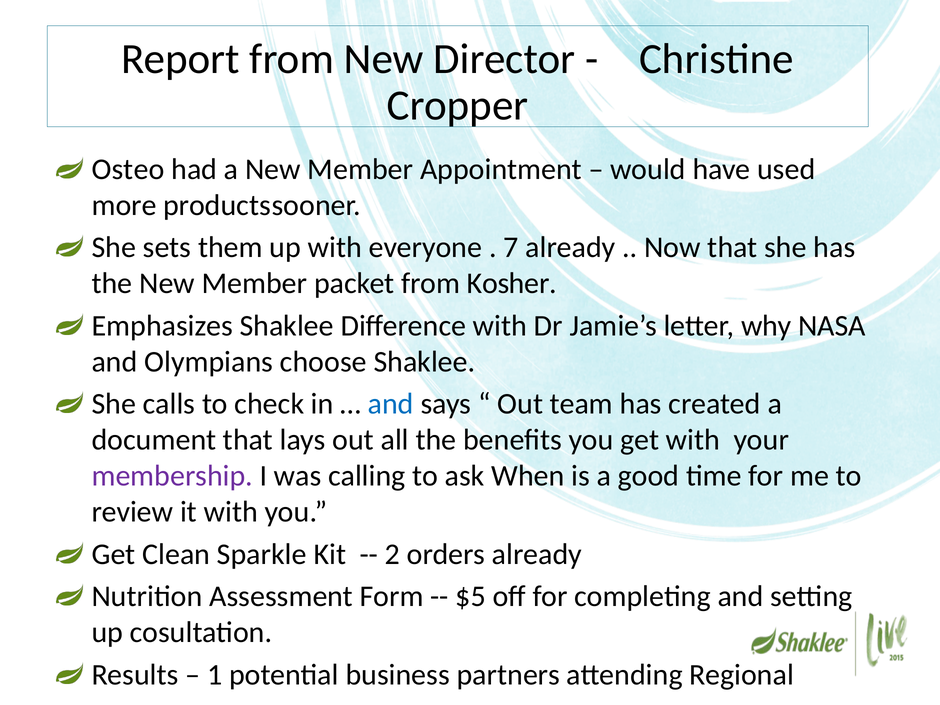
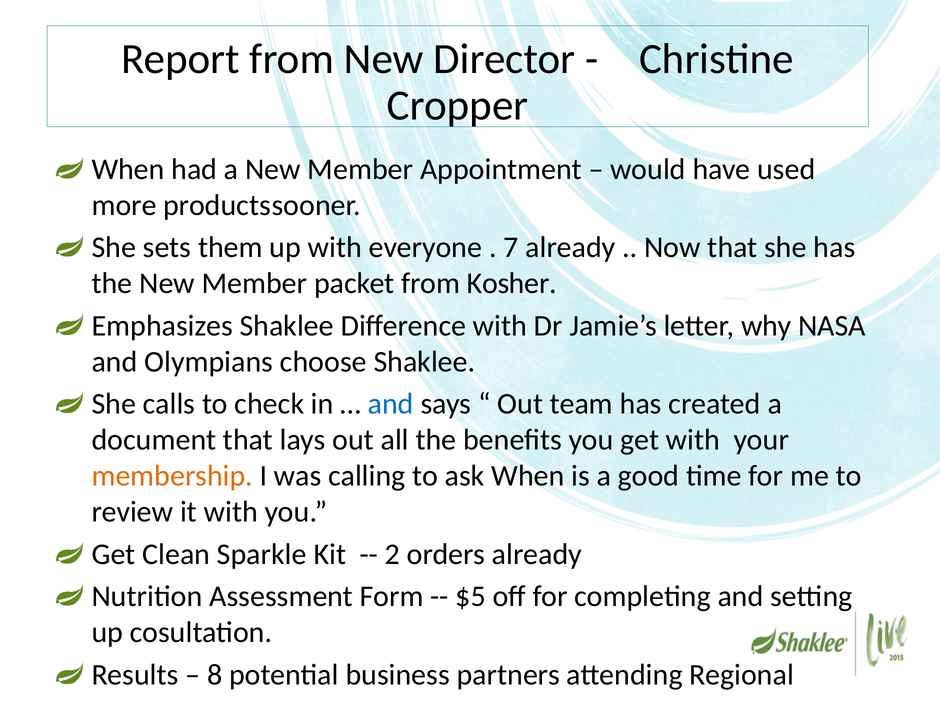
Osteo at (128, 169): Osteo -> When
membership colour: purple -> orange
1: 1 -> 8
